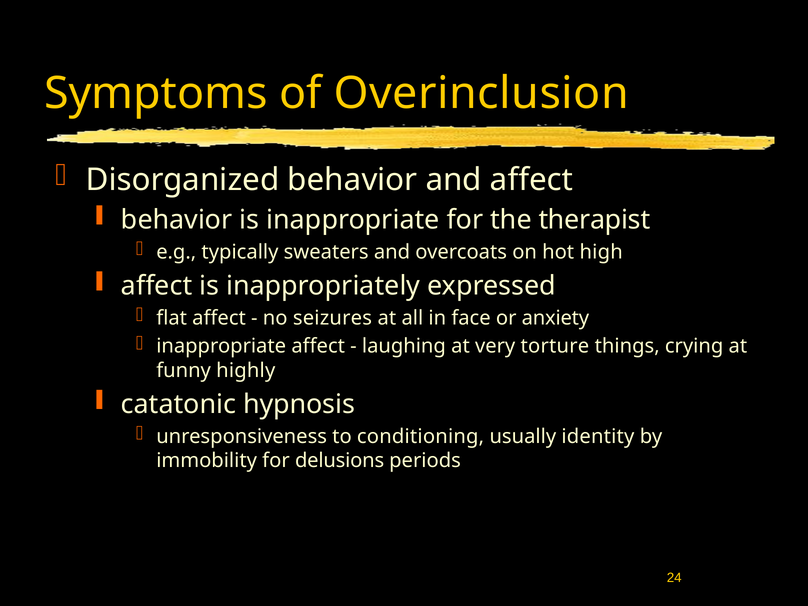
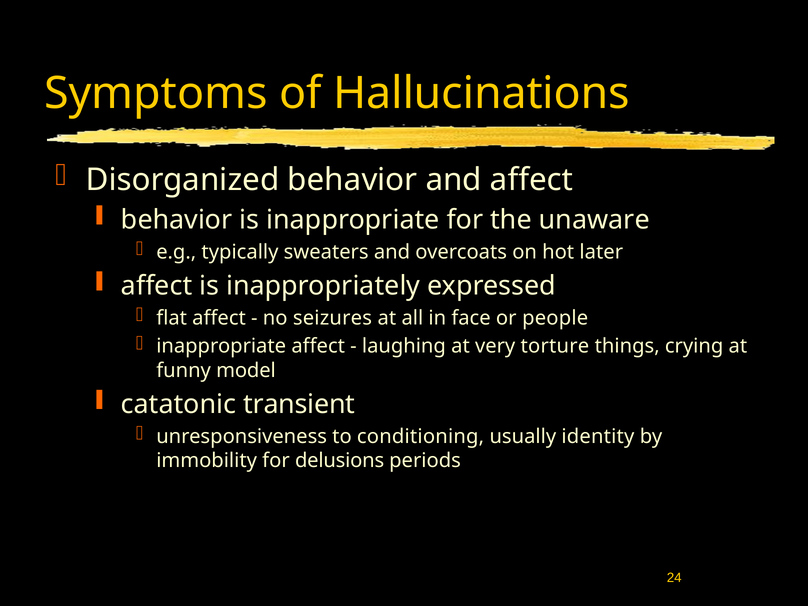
Overinclusion: Overinclusion -> Hallucinations
therapist: therapist -> unaware
high: high -> later
anxiety: anxiety -> people
highly: highly -> model
hypnosis: hypnosis -> transient
